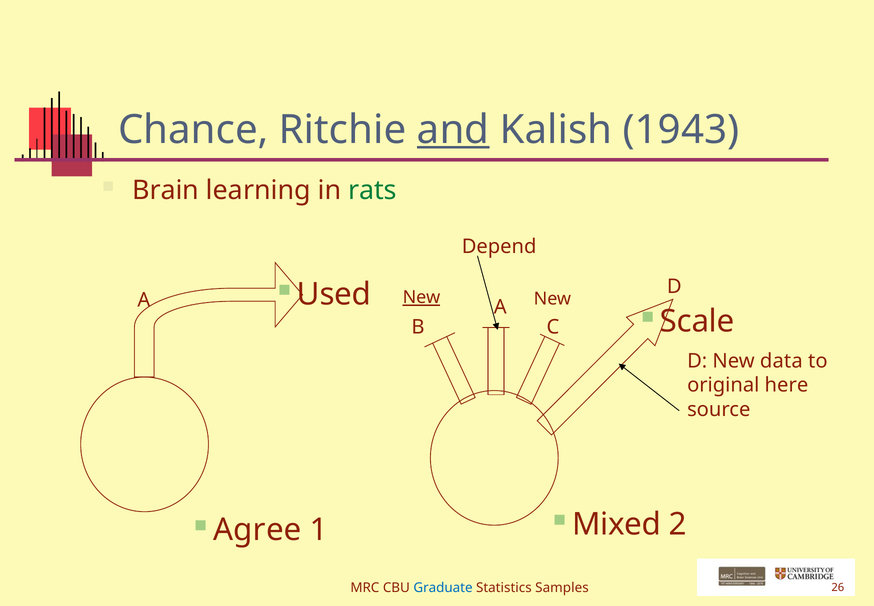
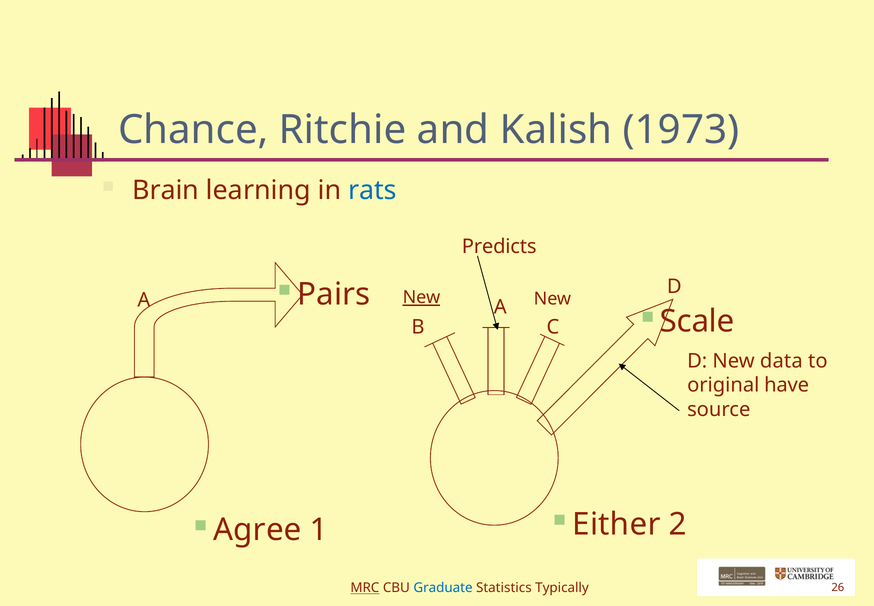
and underline: present -> none
1943: 1943 -> 1973
rats colour: green -> blue
Depend: Depend -> Predicts
Used: Used -> Pairs
here: here -> have
Mixed: Mixed -> Either
MRC underline: none -> present
Samples: Samples -> Typically
